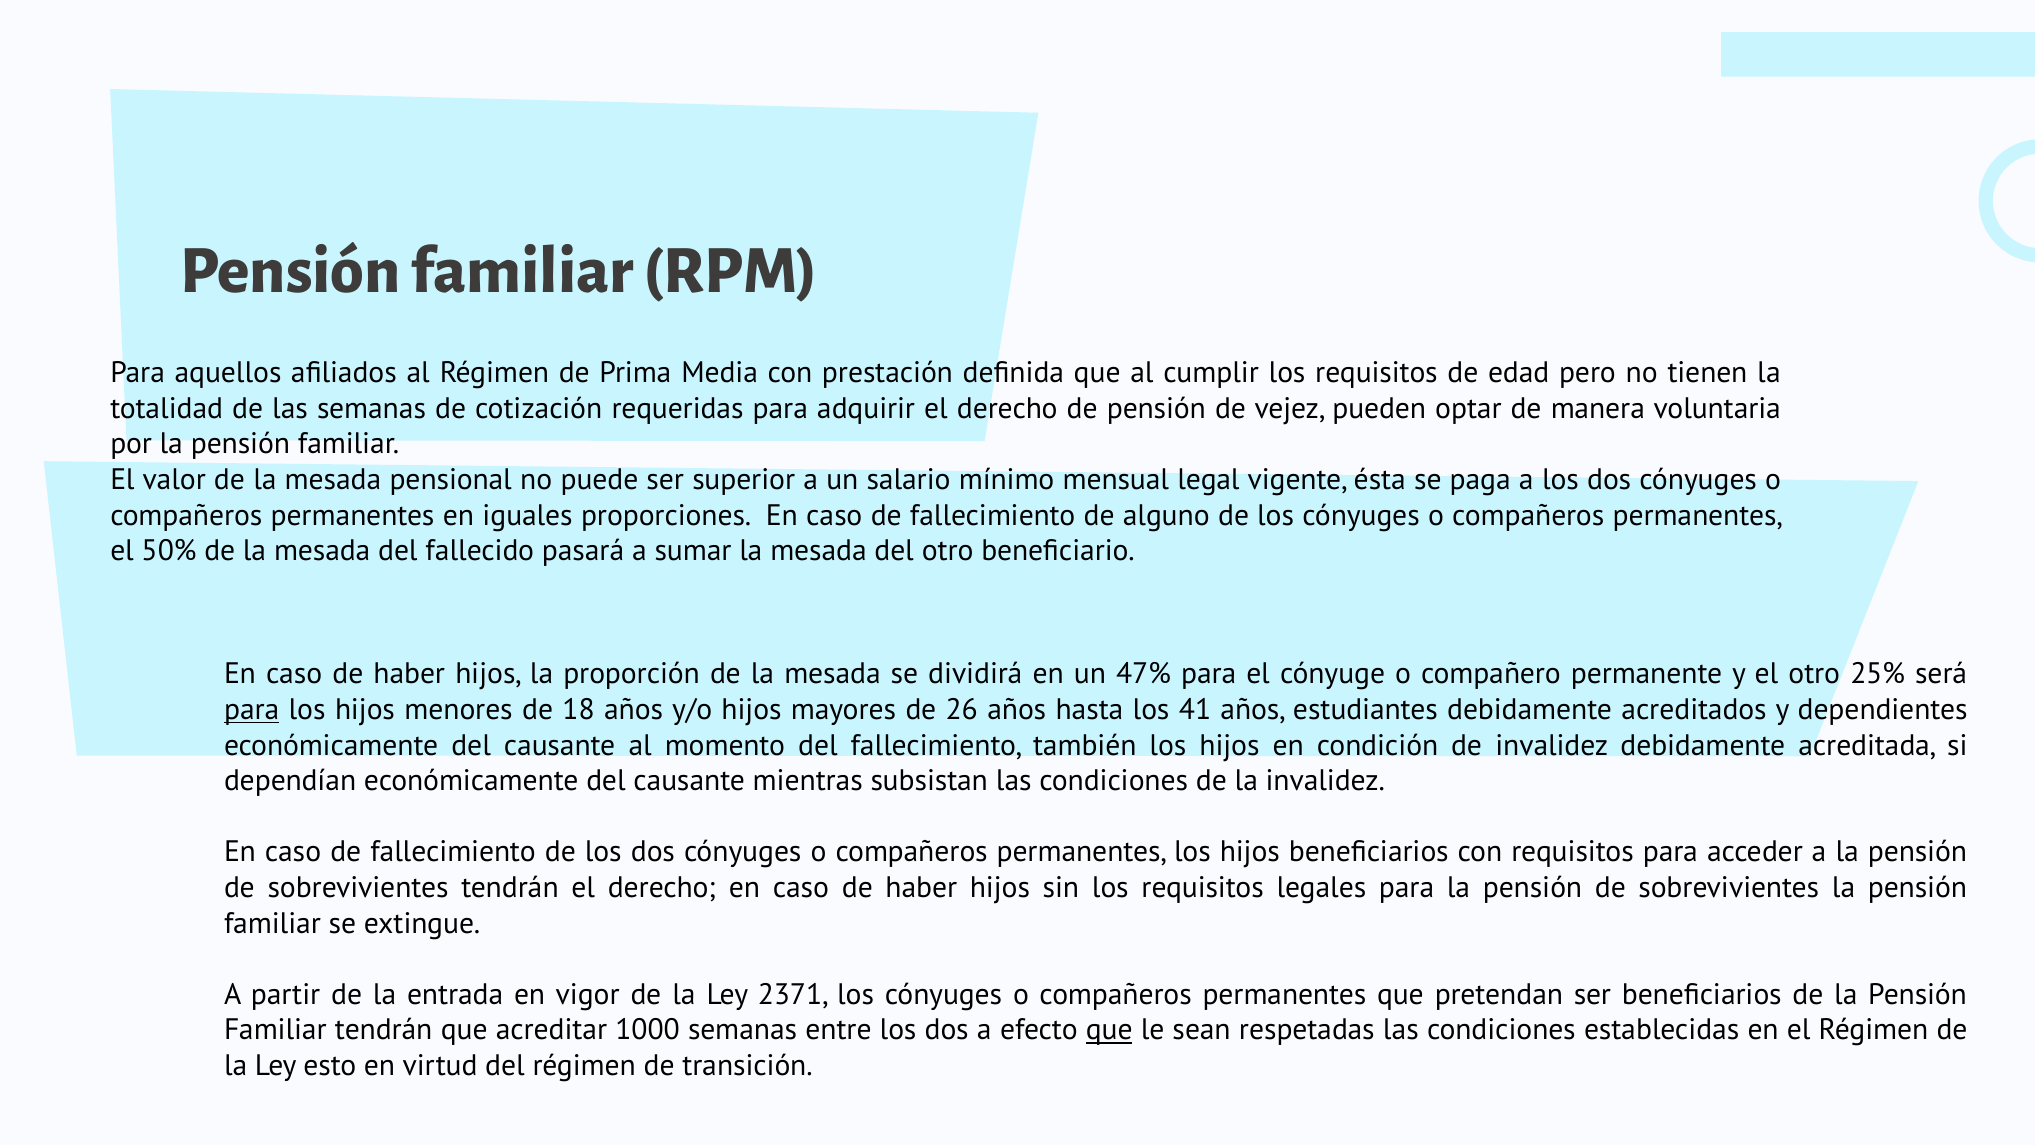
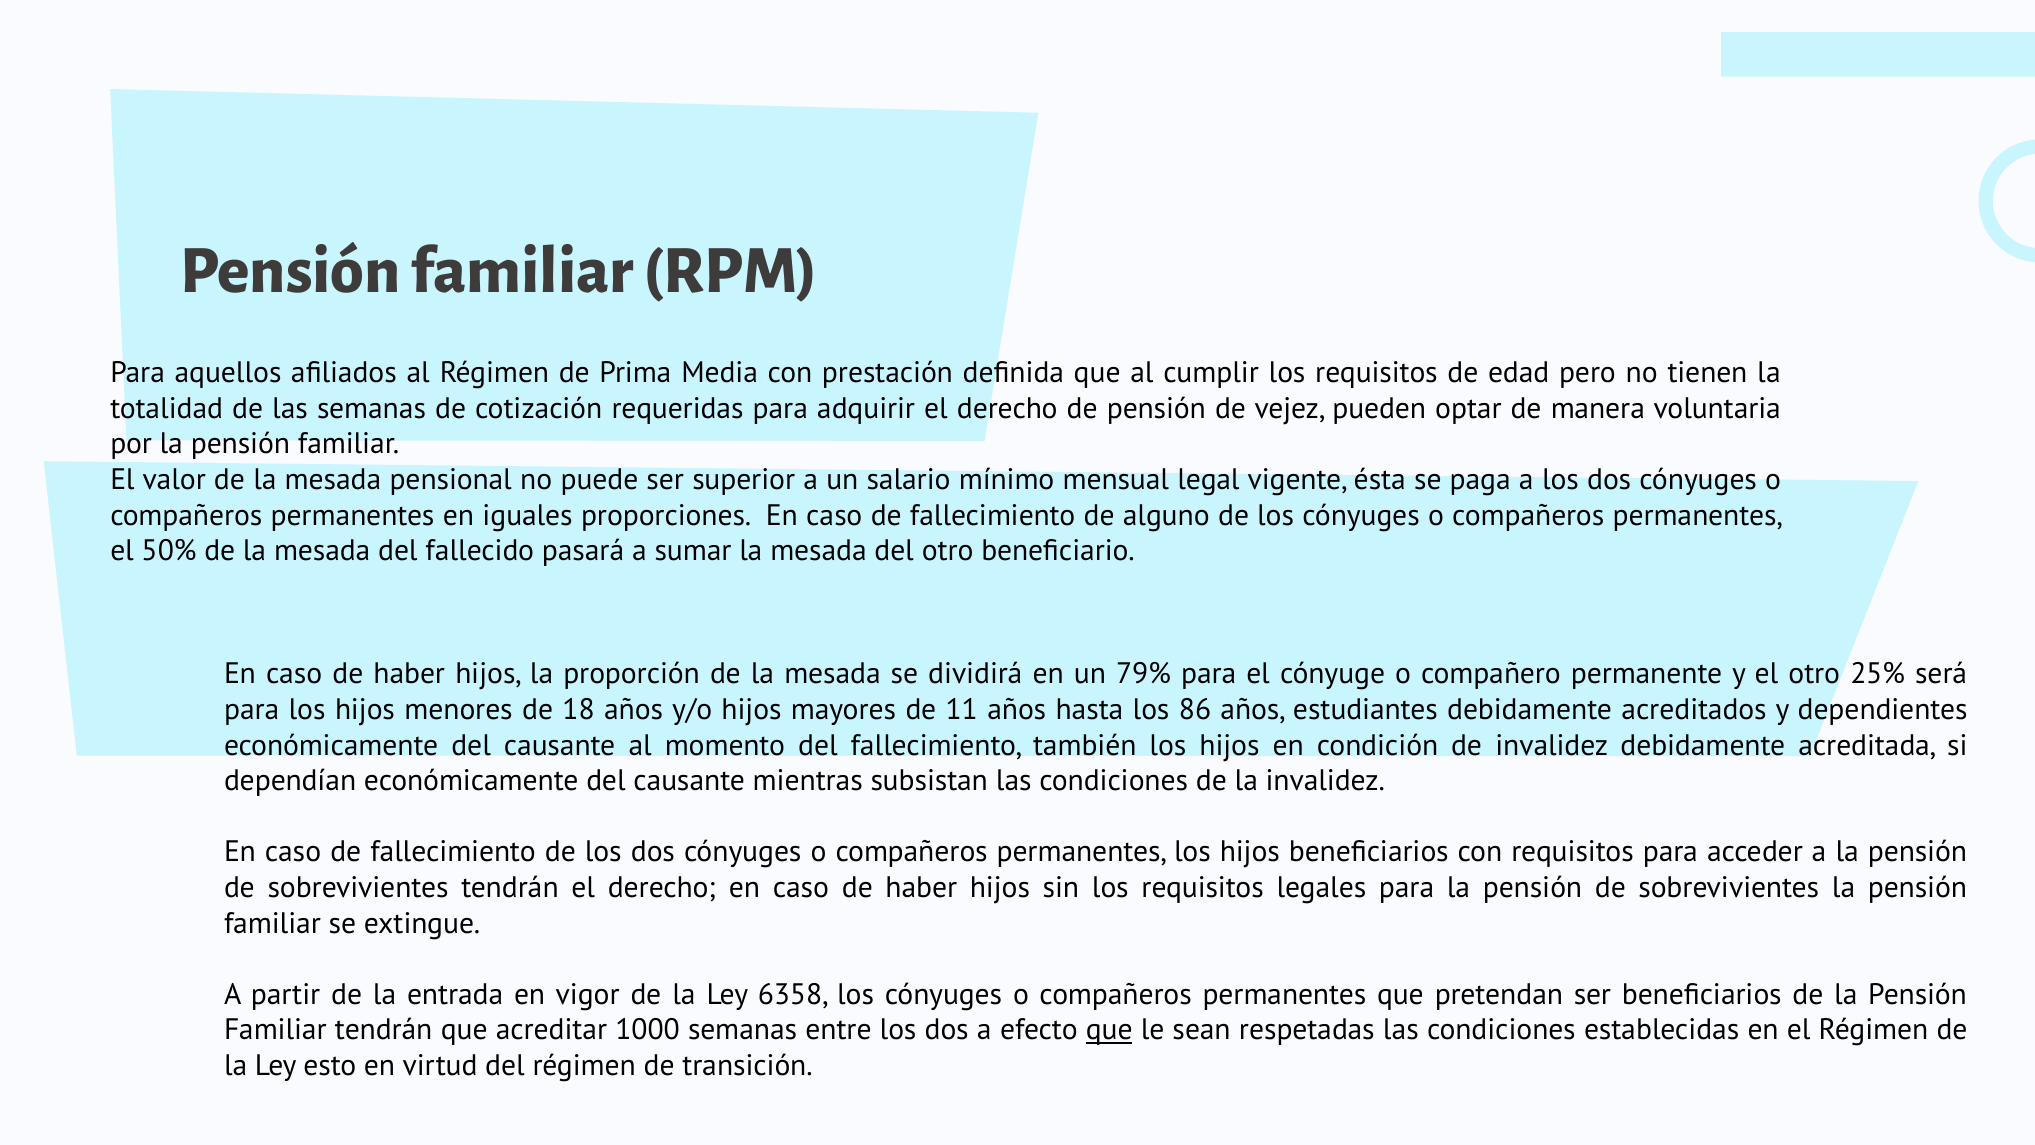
47%: 47% -> 79%
para at (252, 710) underline: present -> none
26: 26 -> 11
41: 41 -> 86
2371: 2371 -> 6358
